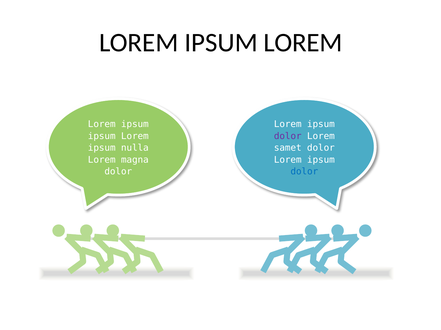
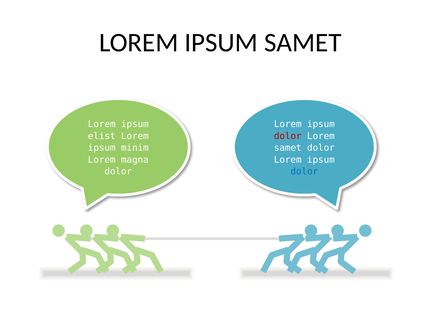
LOREM IPSUM LOREM: LOREM -> SAMET
ipsum at (102, 136): ipsum -> elist
dolor at (288, 136) colour: purple -> red
nulla: nulla -> minim
